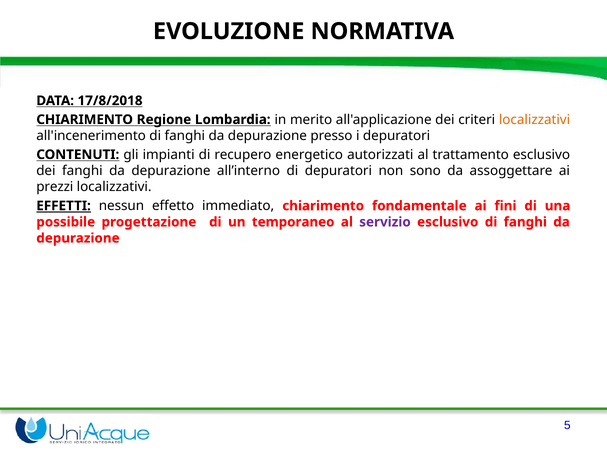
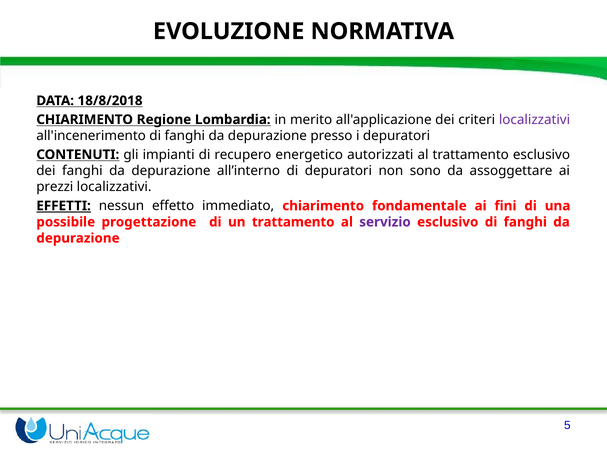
17/8/2018: 17/8/2018 -> 18/8/2018
localizzativi at (535, 120) colour: orange -> purple
un temporaneo: temporaneo -> trattamento
